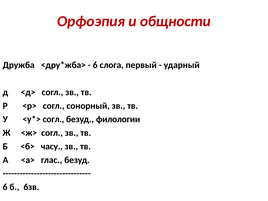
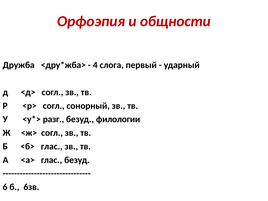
6 at (95, 65): 6 -> 4
согл at (53, 119): согл -> разг
<б> часу: часу -> глас
